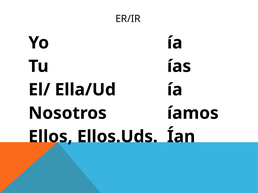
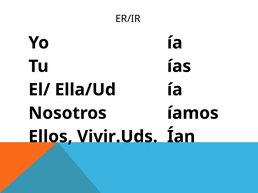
Ellos.Uds: Ellos.Uds -> Vivir.Uds
